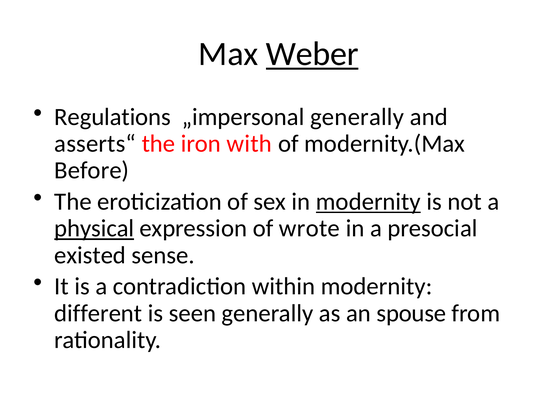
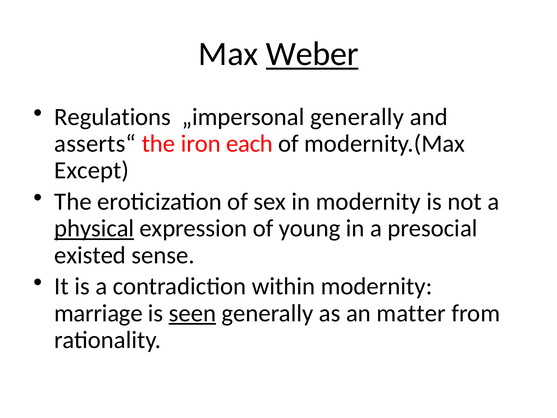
with: with -> each
Before: Before -> Except
modernity at (368, 202) underline: present -> none
wrote: wrote -> young
different: different -> marriage
seen underline: none -> present
spouse: spouse -> matter
